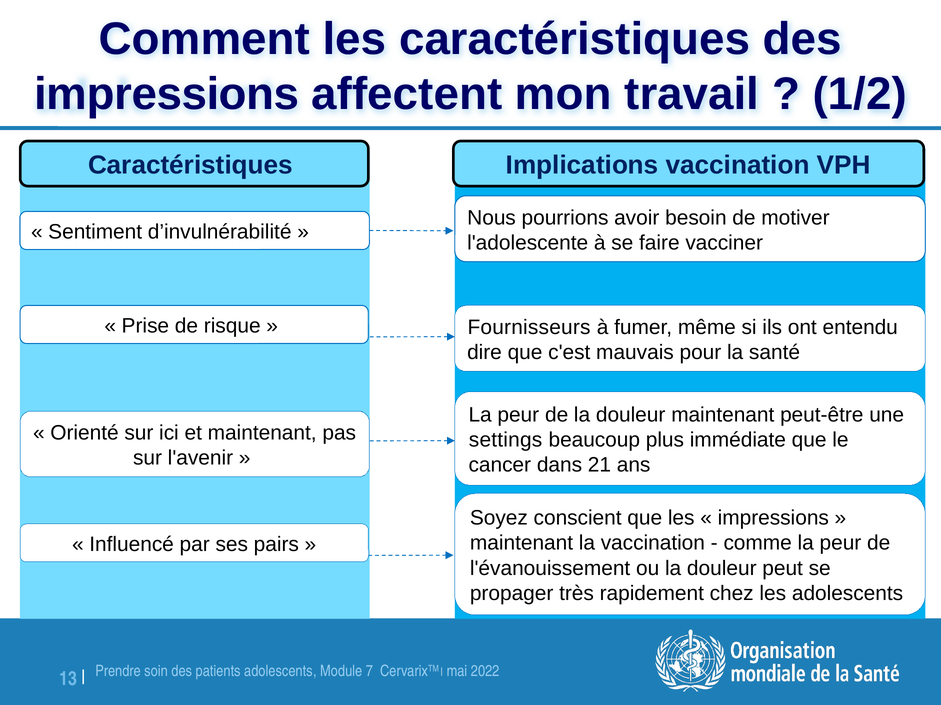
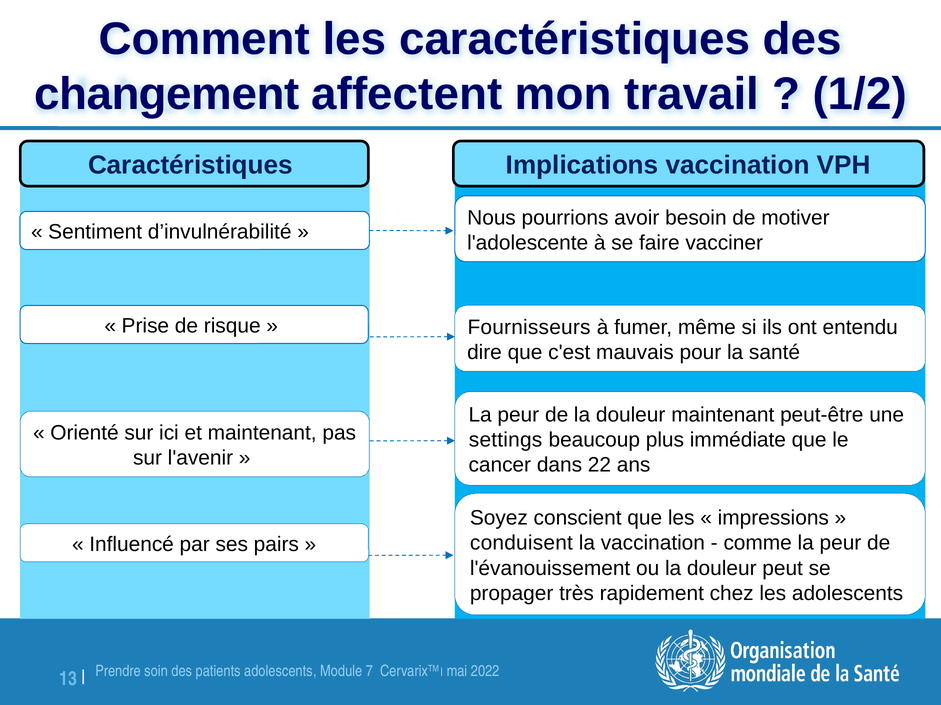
impressions at (167, 94): impressions -> changement
21: 21 -> 22
maintenant at (522, 544): maintenant -> conduisent
